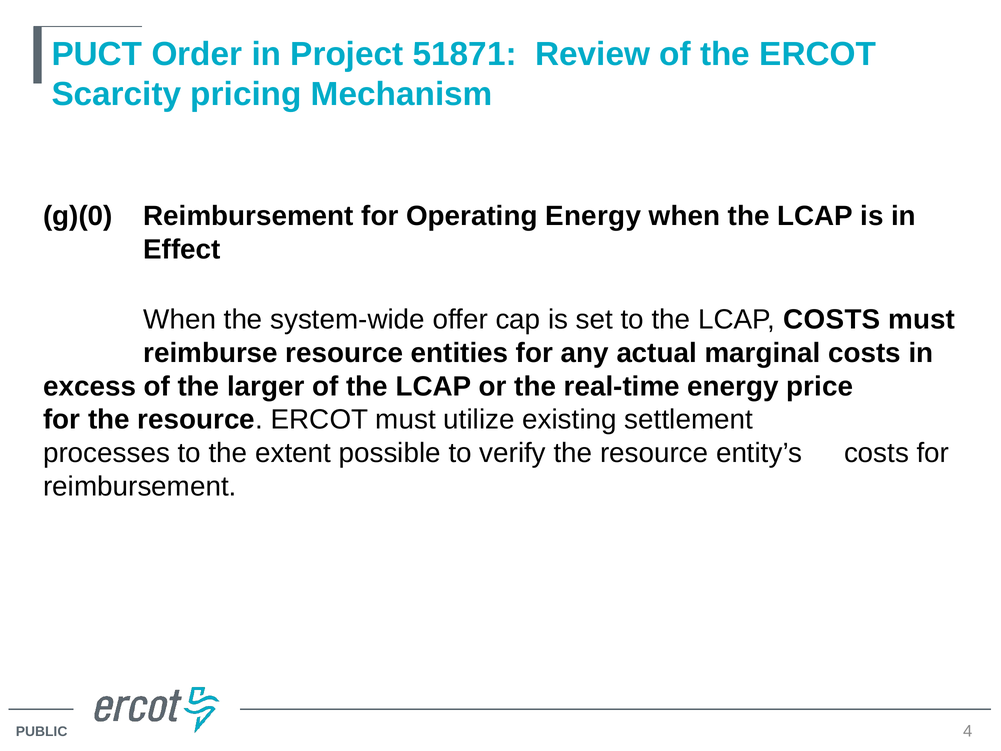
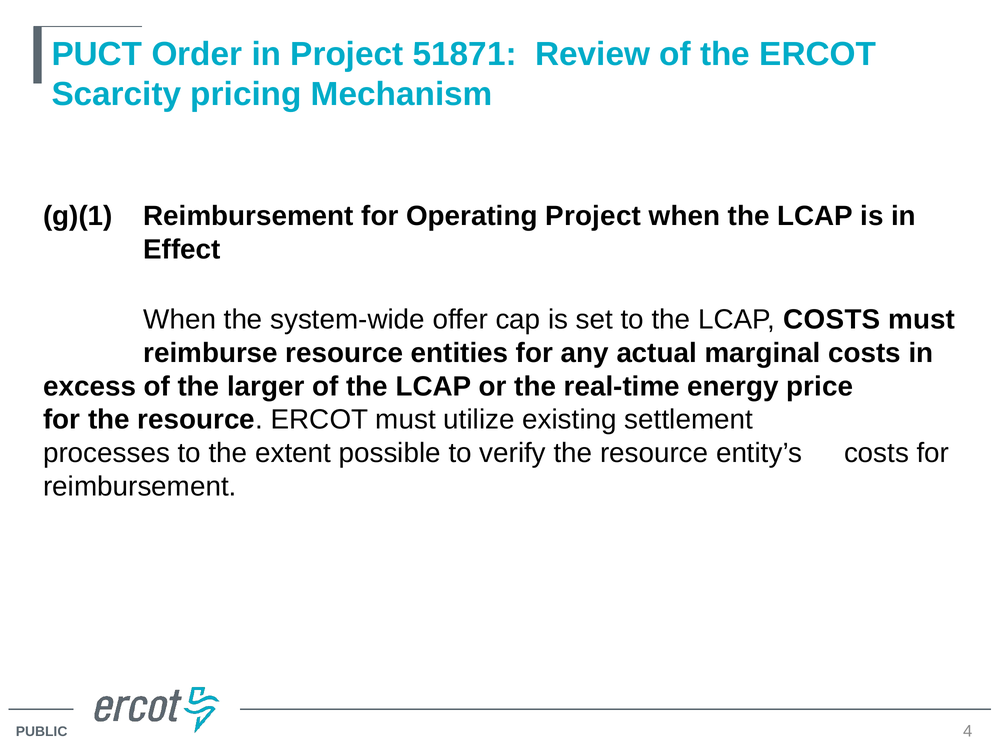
g)(0: g)(0 -> g)(1
Operating Energy: Energy -> Project
